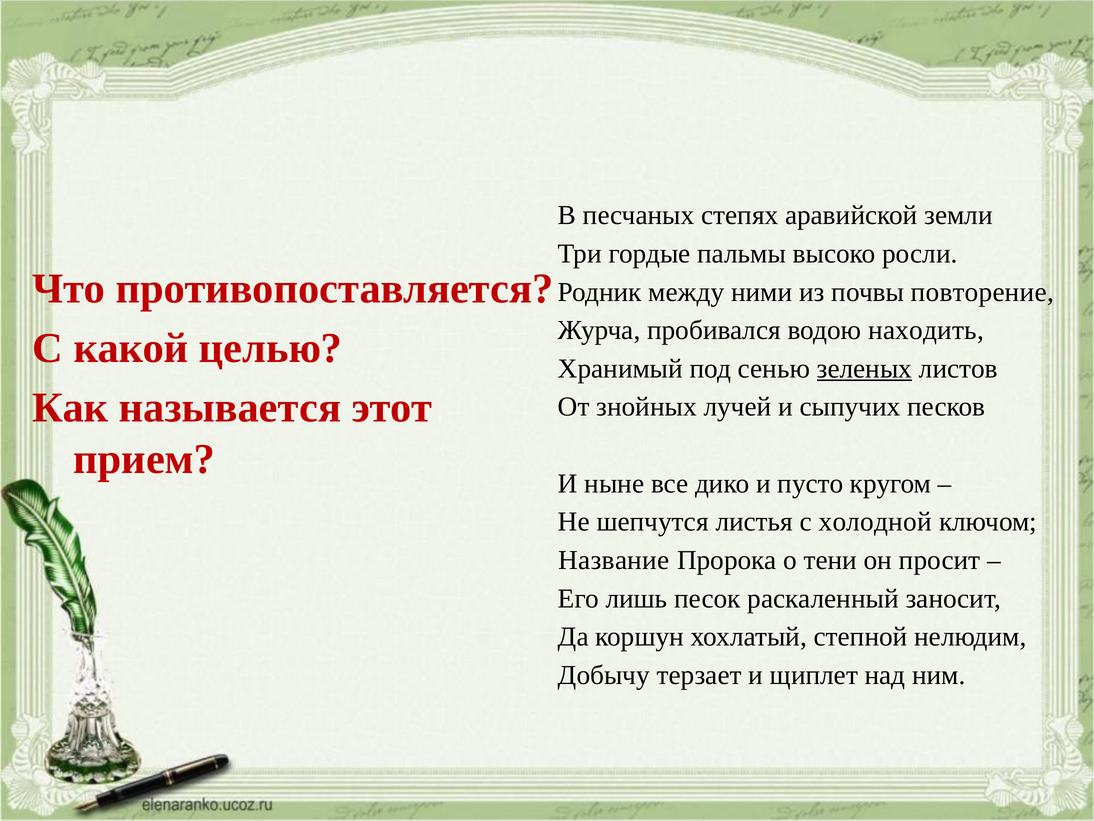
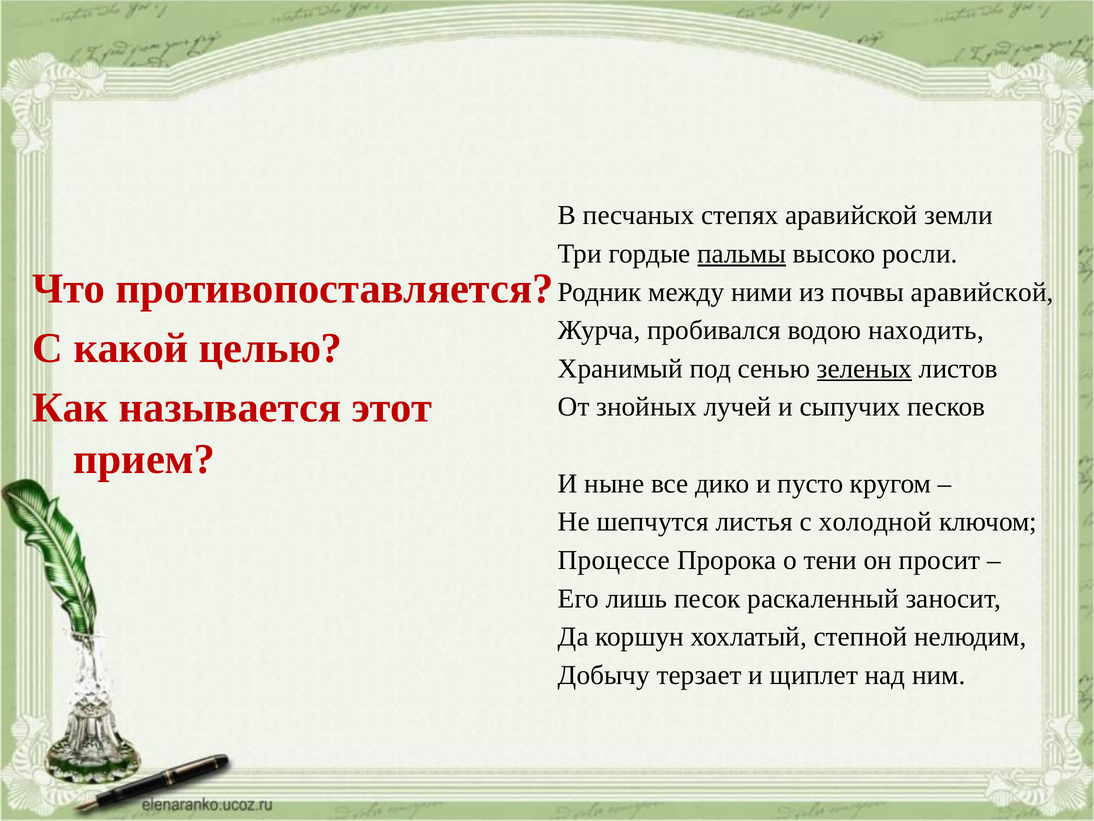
пальмы underline: none -> present
почвы повторение: повторение -> аравийской
Название: Название -> Процессе
